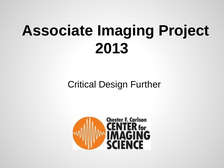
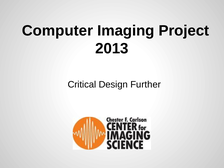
Associate: Associate -> Computer
